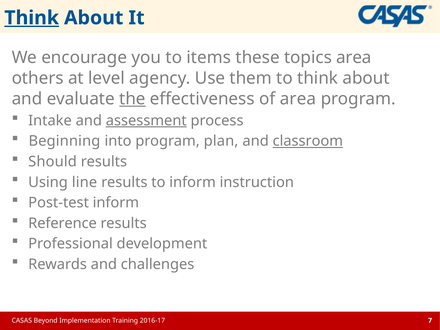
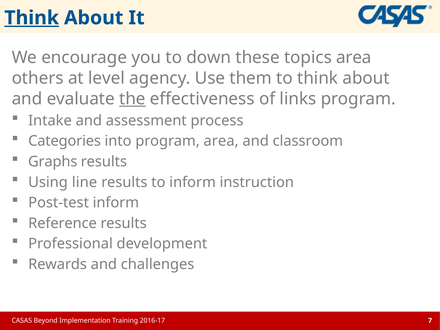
items: items -> down
of area: area -> links
assessment underline: present -> none
Beginning: Beginning -> Categories
program plan: plan -> area
classroom underline: present -> none
Should: Should -> Graphs
